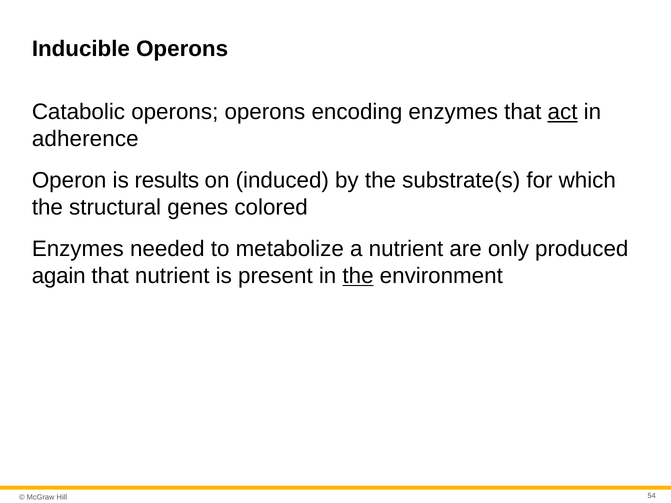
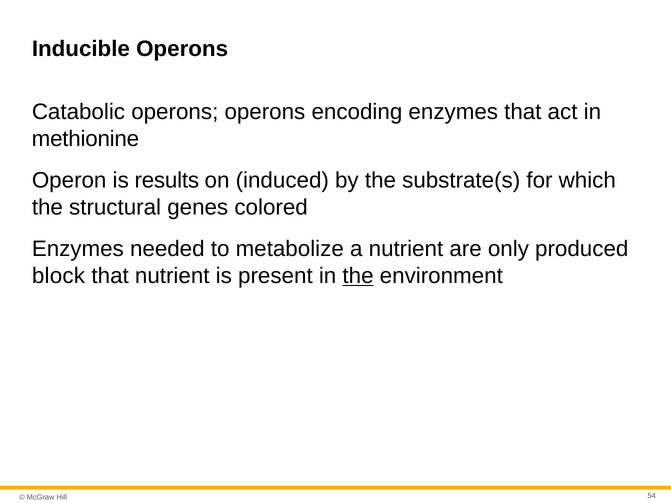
act underline: present -> none
adherence: adherence -> methionine
again: again -> block
